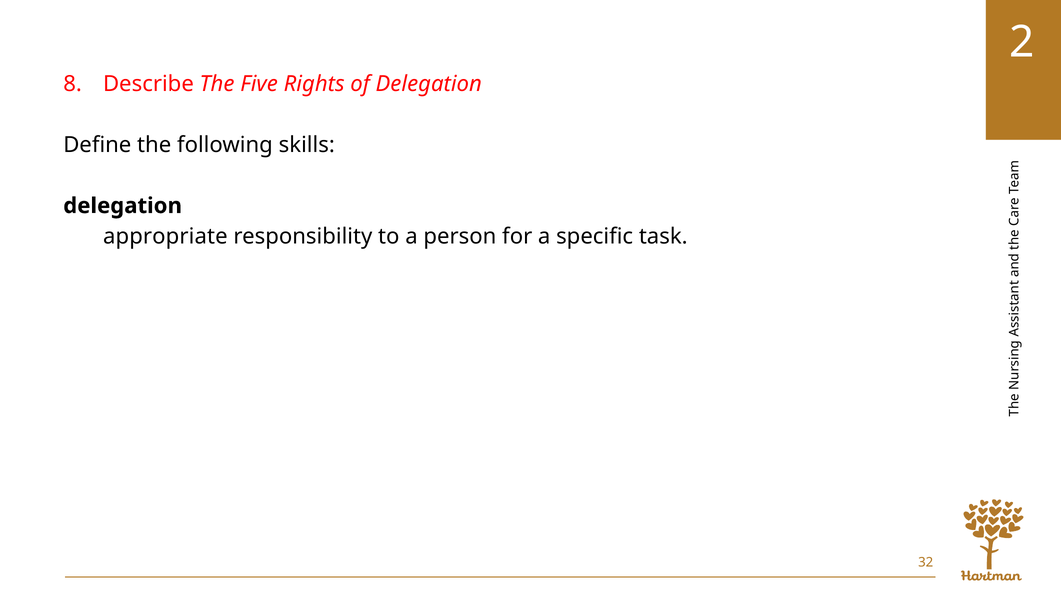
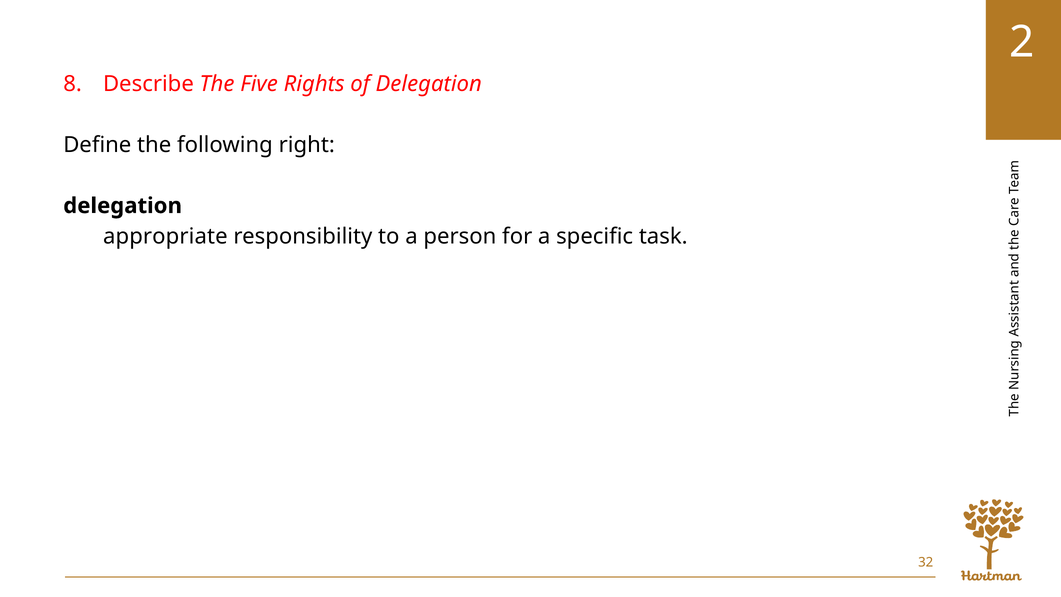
skills: skills -> right
